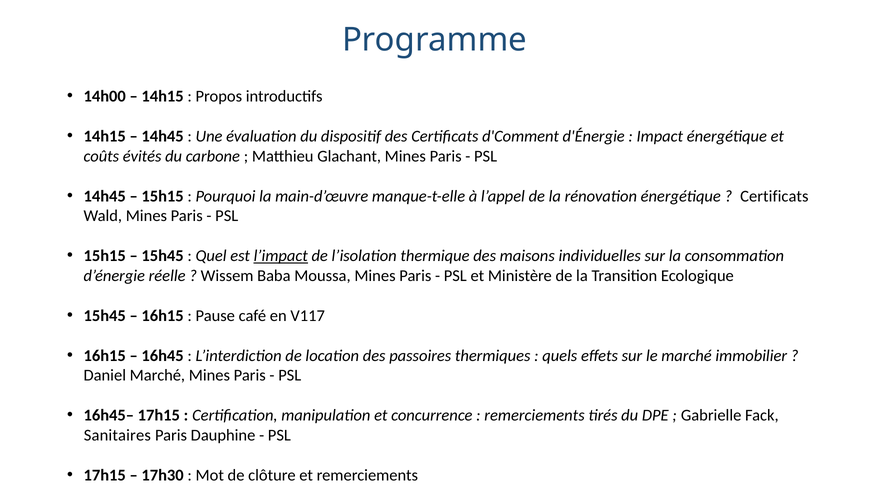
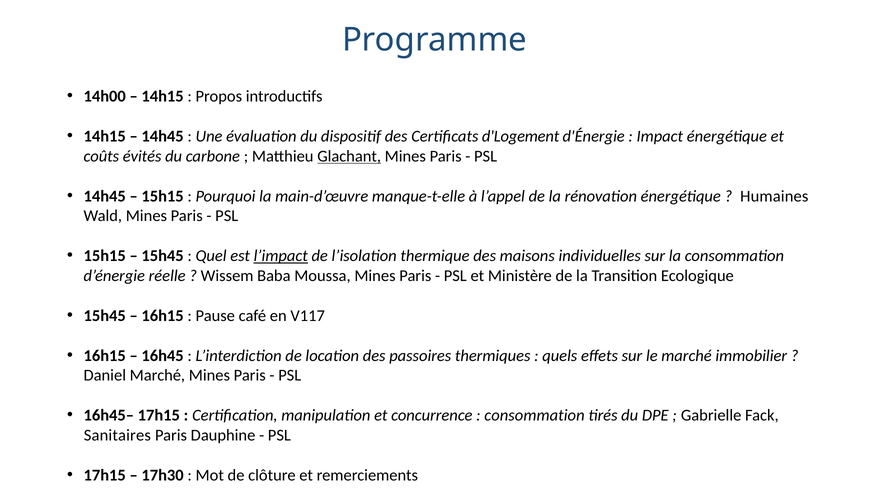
d'Comment: d'Comment -> d'Logement
Glachant underline: none -> present
Certificats at (774, 196): Certificats -> Humaines
remerciements at (535, 415): remerciements -> consommation
